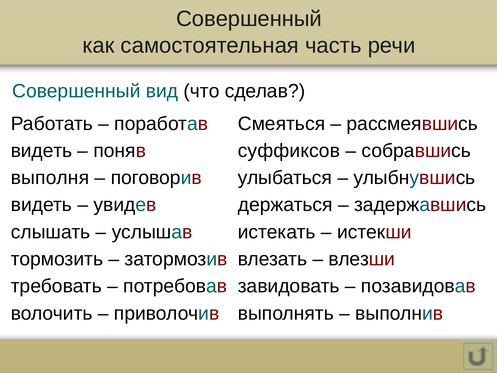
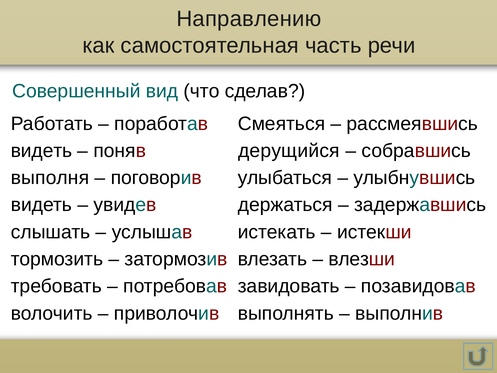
Совершенный at (249, 19): Совершенный -> Направлению
суффиксов: суффиксов -> дерущийся
